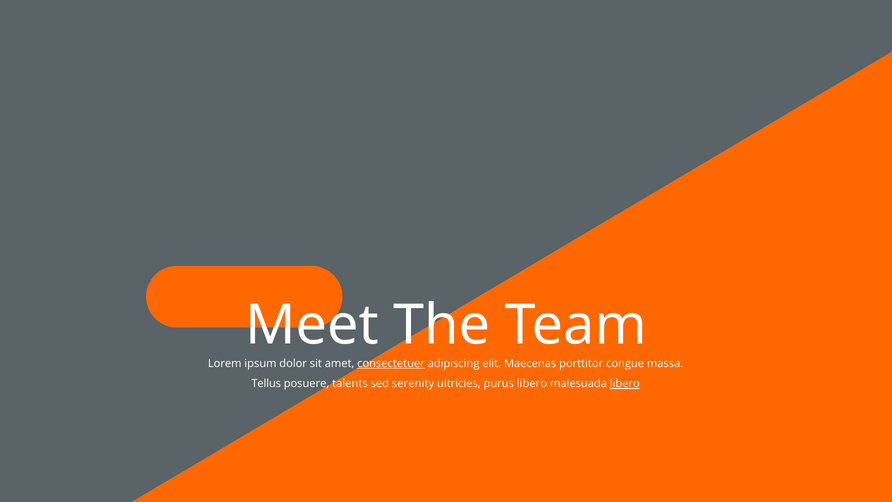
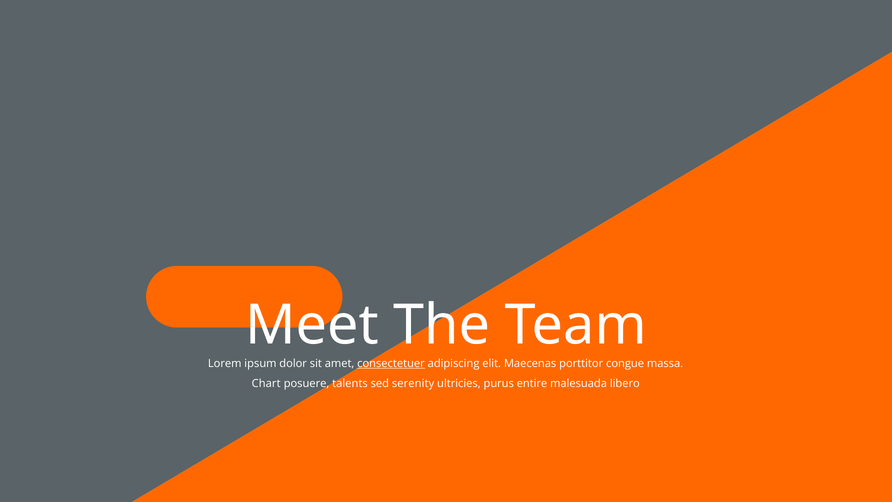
Tellus: Tellus -> Chart
purus libero: libero -> entire
libero at (625, 383) underline: present -> none
